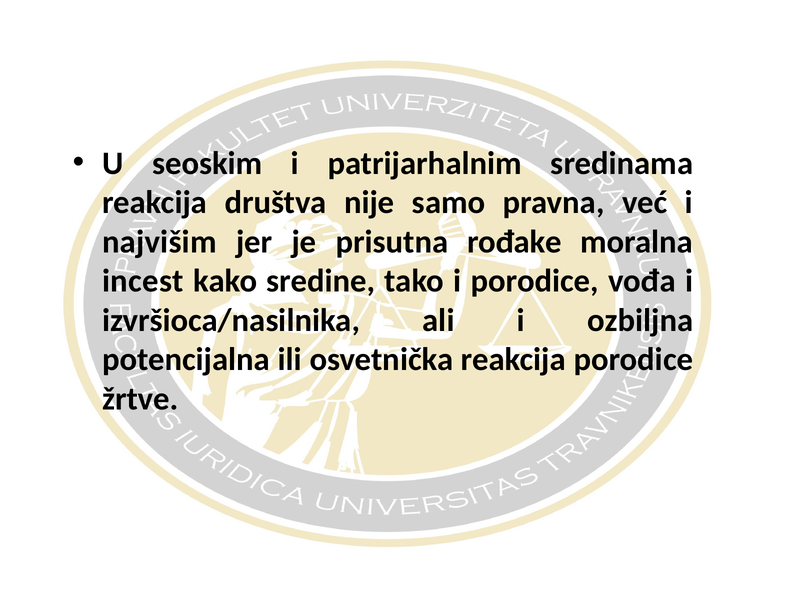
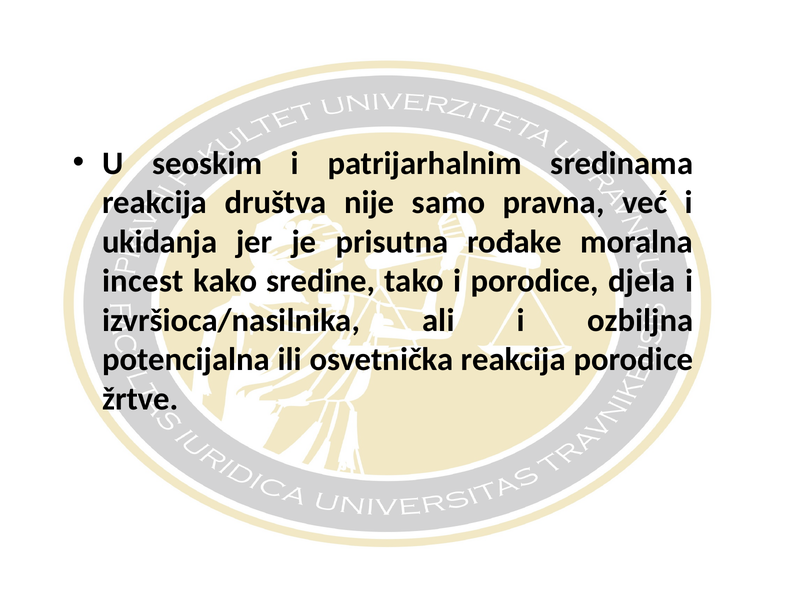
najvišim: najvišim -> ukidanja
vođa: vođa -> djela
